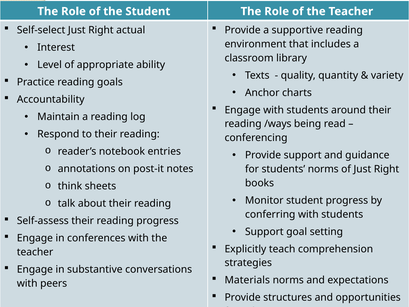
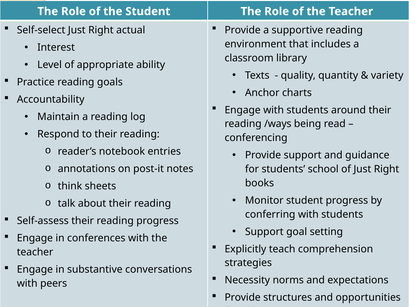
students norms: norms -> school
Materials: Materials -> Necessity
